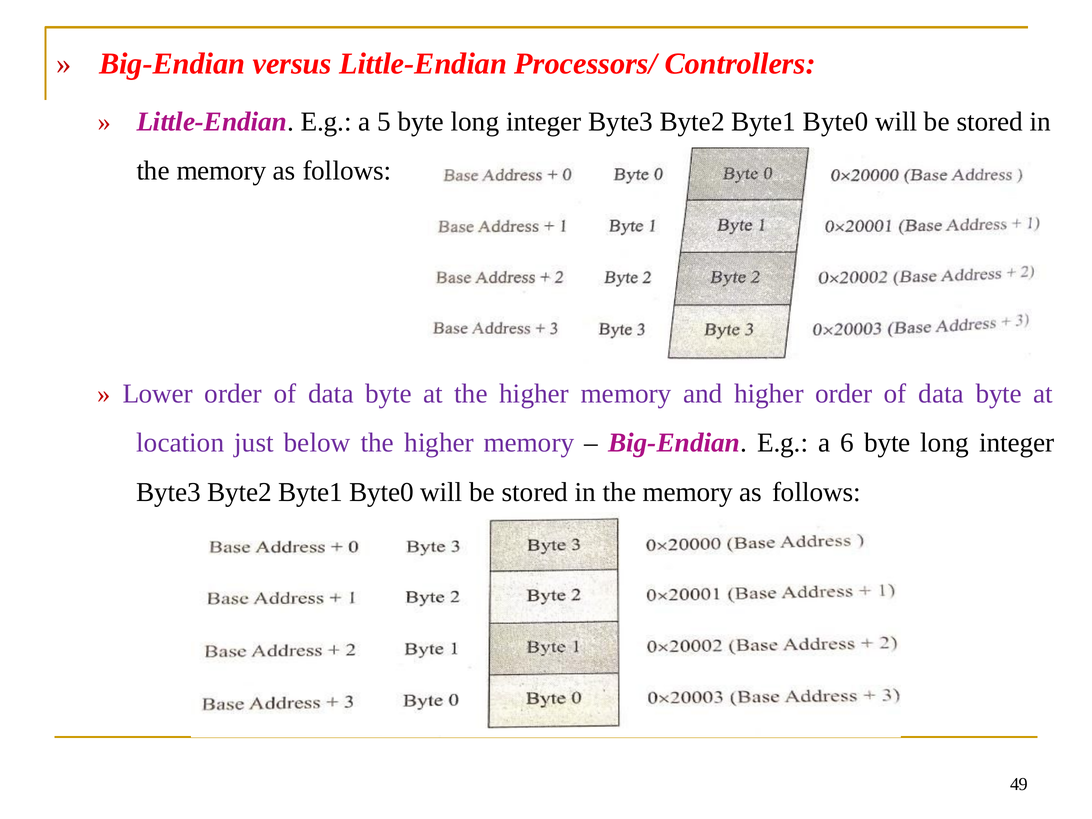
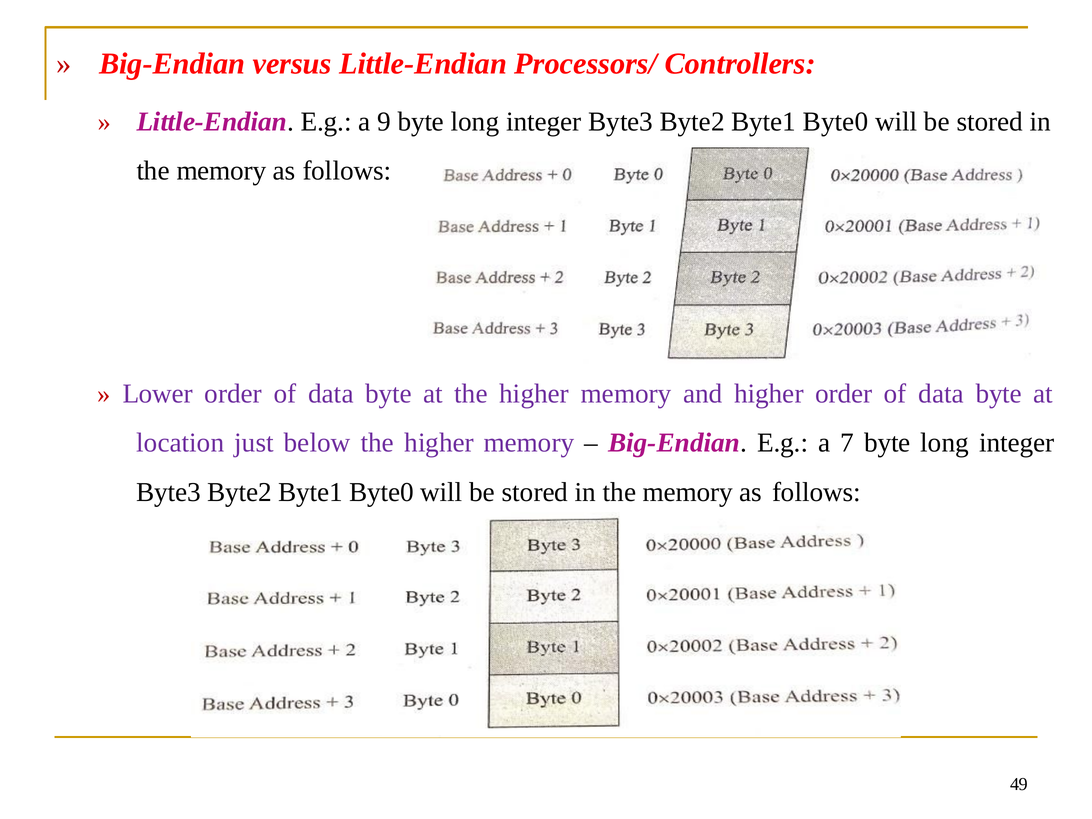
5: 5 -> 9
6: 6 -> 7
